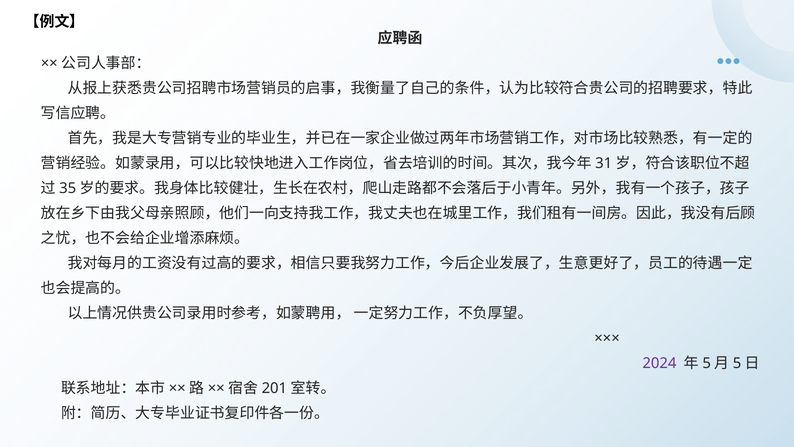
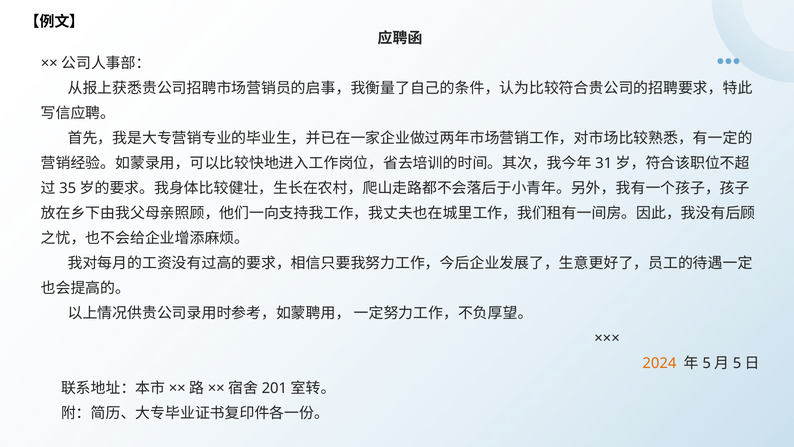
2024 colour: purple -> orange
